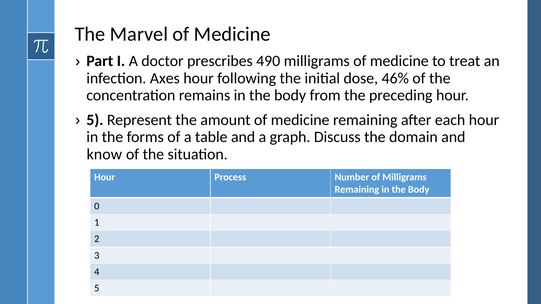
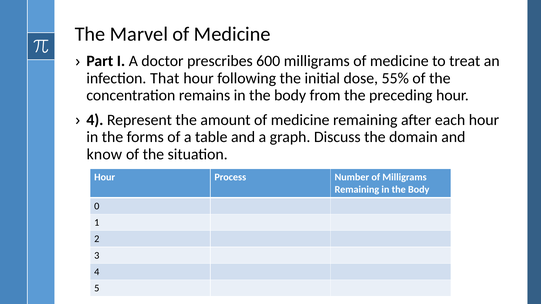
490: 490 -> 600
Axes: Axes -> That
46%: 46% -> 55%
5 at (95, 120): 5 -> 4
